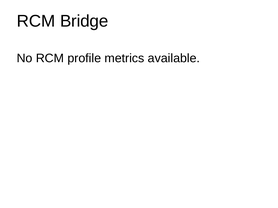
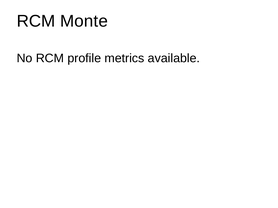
Bridge: Bridge -> Monte
